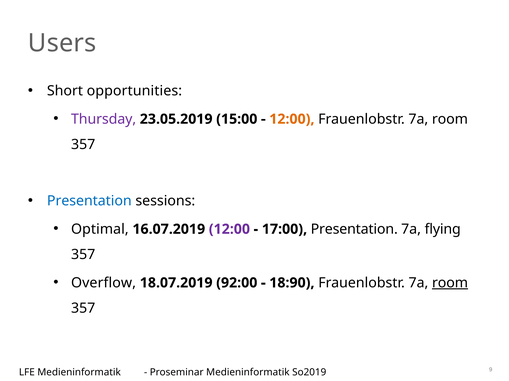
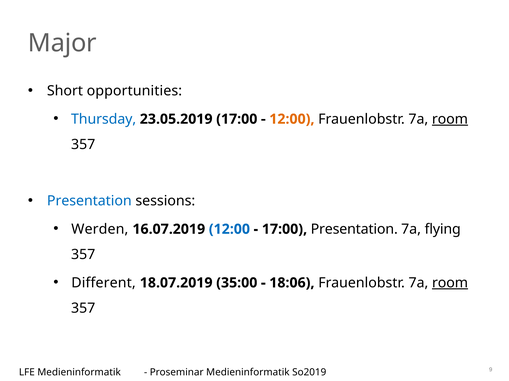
Users: Users -> Major
Thursday colour: purple -> blue
23.05.2019 15:00: 15:00 -> 17:00
room at (450, 119) underline: none -> present
Optimal: Optimal -> Werden
12:00 at (229, 230) colour: purple -> blue
Overflow: Overflow -> Different
92:00: 92:00 -> 35:00
18:90: 18:90 -> 18:06
